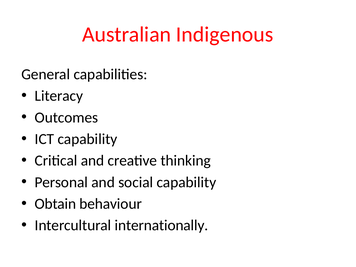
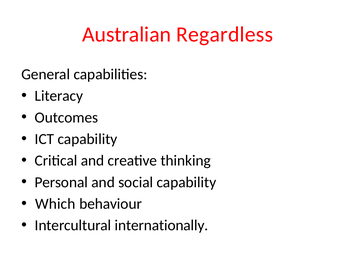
Indigenous: Indigenous -> Regardless
Obtain: Obtain -> Which
